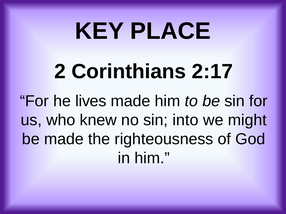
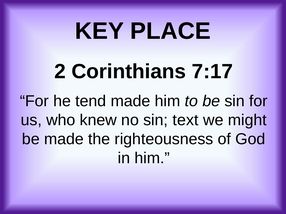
2:17: 2:17 -> 7:17
lives: lives -> tend
into: into -> text
